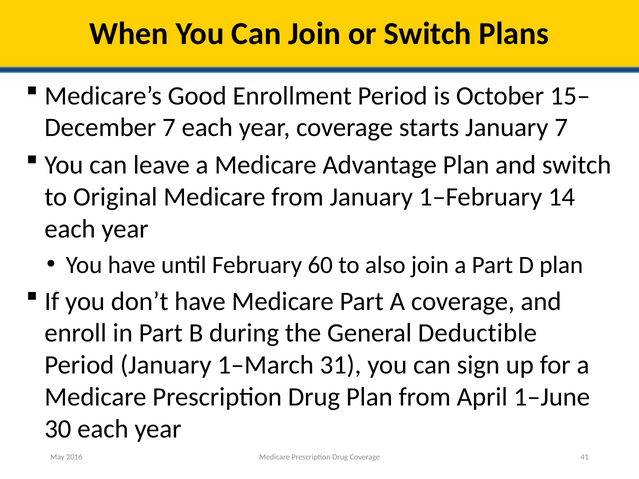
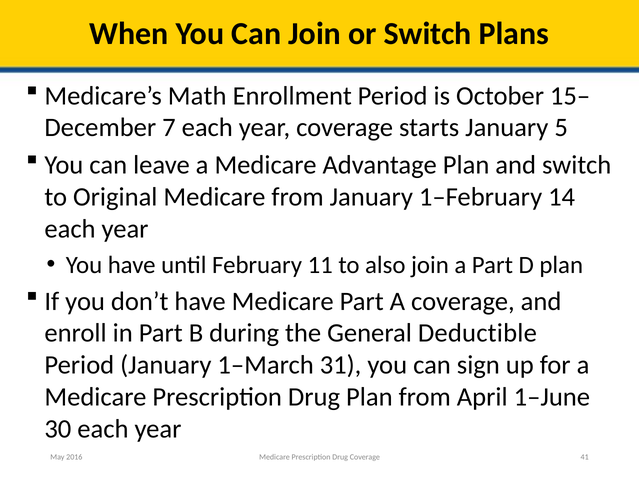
Good: Good -> Math
January 7: 7 -> 5
60: 60 -> 11
